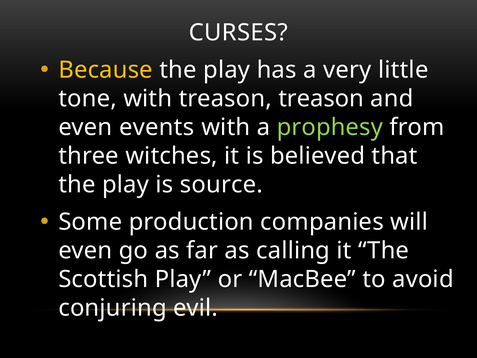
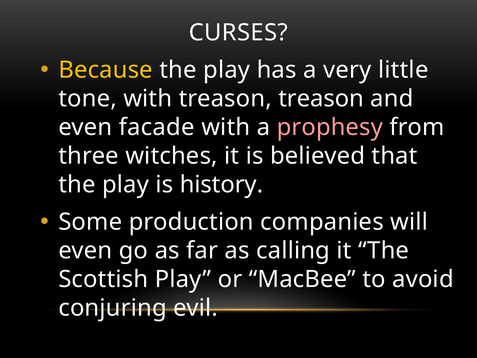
events: events -> facade
prophesy colour: light green -> pink
source: source -> history
